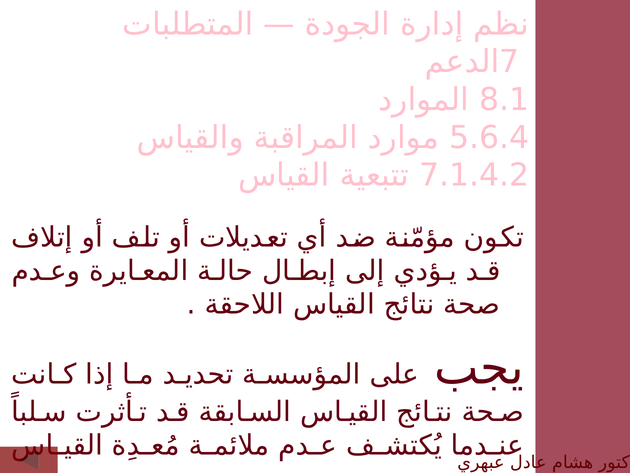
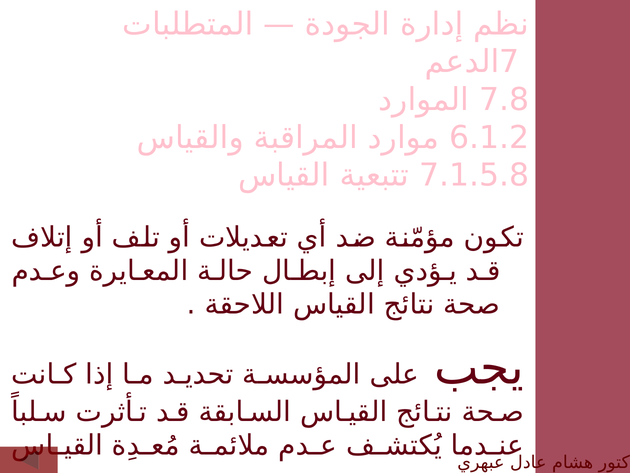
8.1: 8.1 -> 7.8
5.6.4: 5.6.4 -> 6.1.2
7.1.4.2: 7.1.4.2 -> 7.1.5.8
